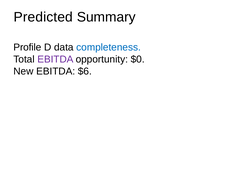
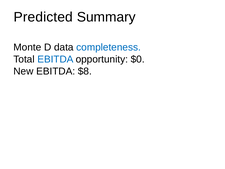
Profile: Profile -> Monte
EBITDA at (55, 59) colour: purple -> blue
$6: $6 -> $8
